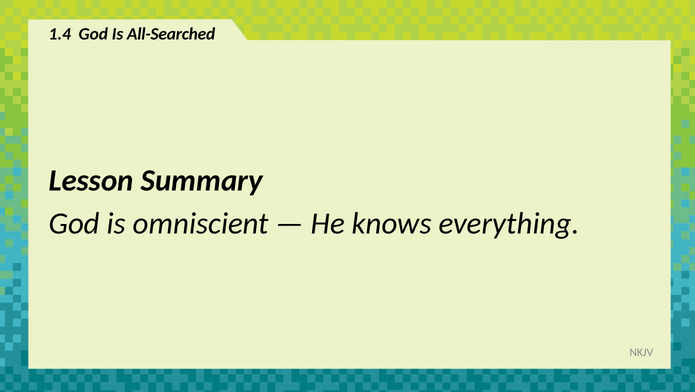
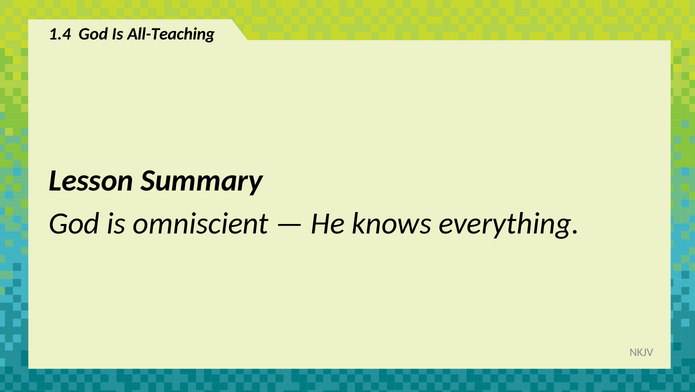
All-Searched: All-Searched -> All-Teaching
